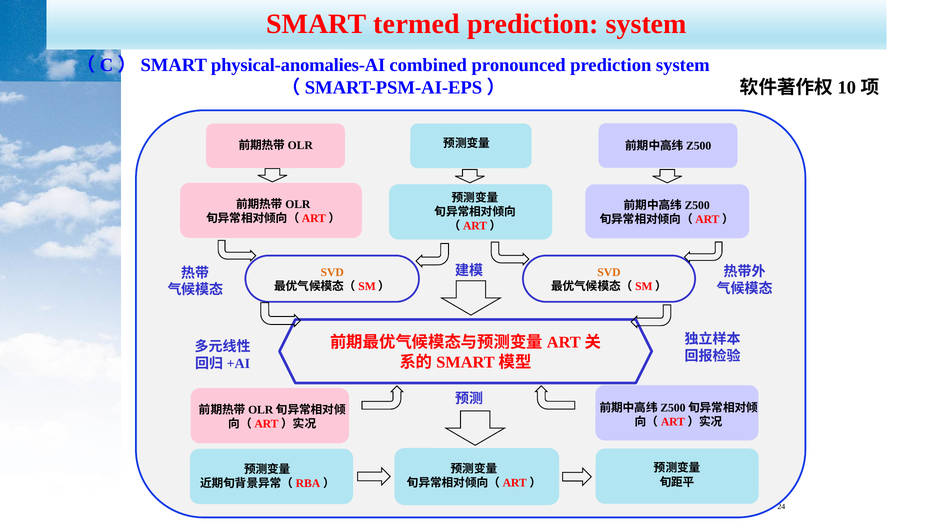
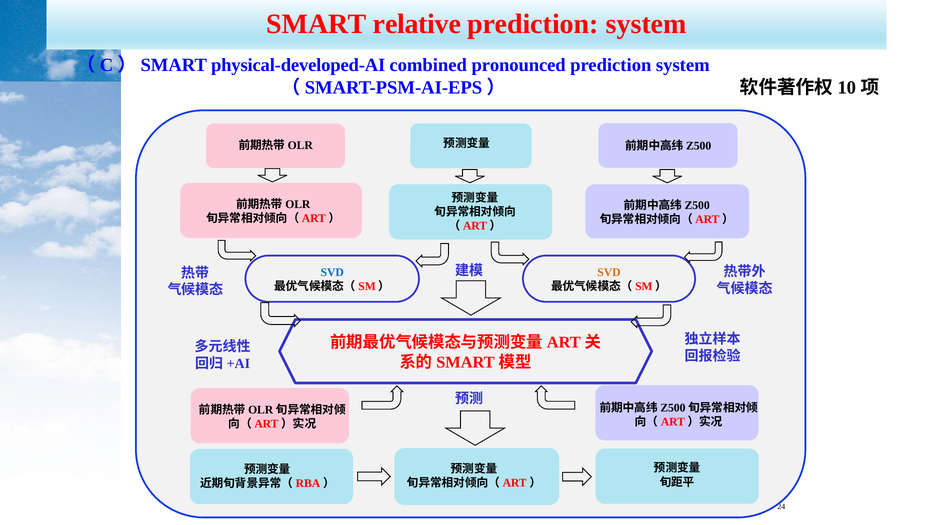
termed: termed -> relative
physical-anomalies-AI: physical-anomalies-AI -> physical-developed-AI
SVD at (332, 272) colour: orange -> blue
